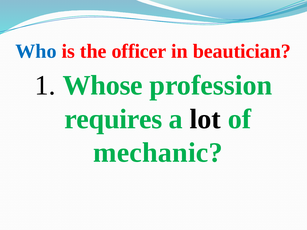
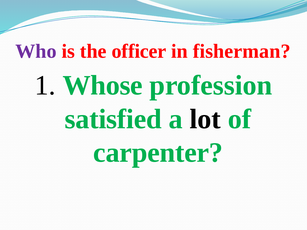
Who colour: blue -> purple
beautician: beautician -> fisherman
requires: requires -> satisfied
mechanic: mechanic -> carpenter
